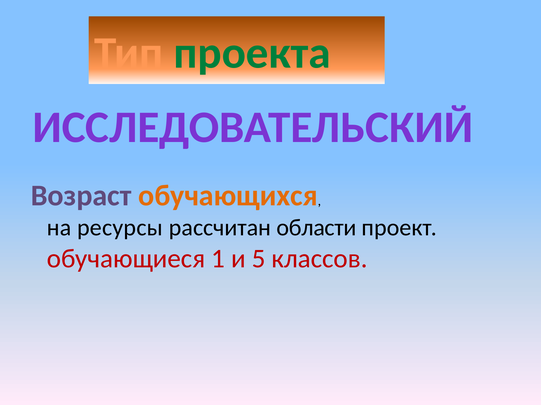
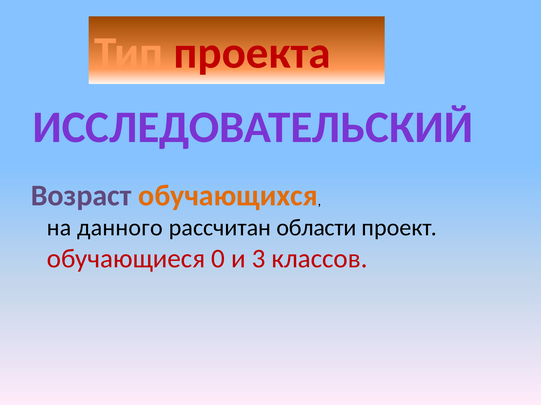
проекта colour: green -> red
ресурсы: ресурсы -> данного
1: 1 -> 0
5: 5 -> 3
